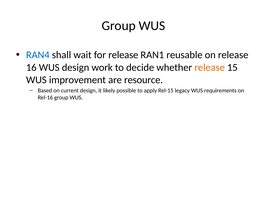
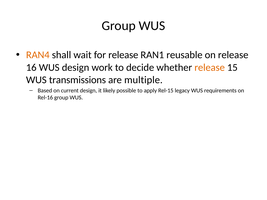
RAN4 colour: blue -> orange
improvement: improvement -> transmissions
resource: resource -> multiple
